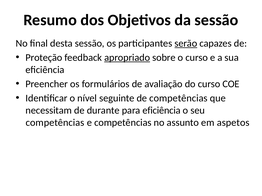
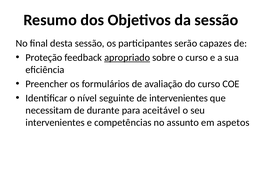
serão underline: present -> none
de competências: competências -> intervenientes
para eficiência: eficiência -> aceitável
competências at (55, 123): competências -> intervenientes
